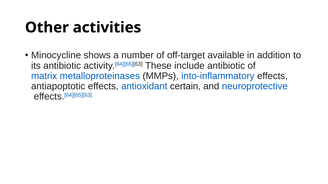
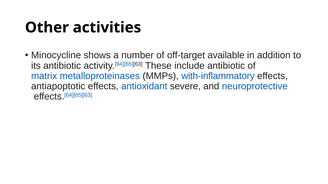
into-inflammatory: into-inflammatory -> with-inflammatory
certain: certain -> severe
